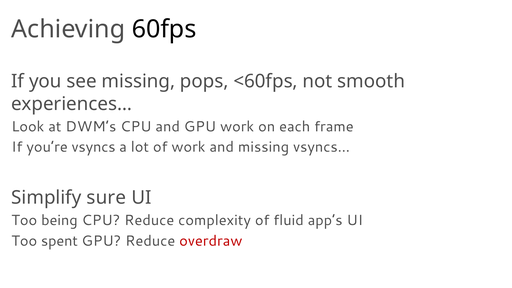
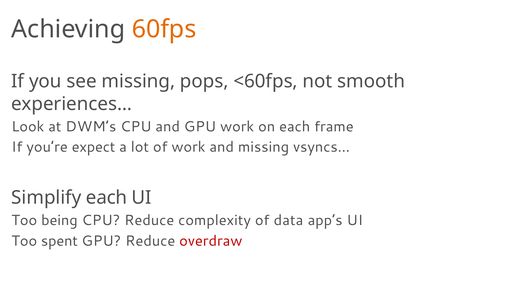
60fps colour: black -> orange
vsyncs: vsyncs -> expect
Simplify sure: sure -> each
fluid: fluid -> data
